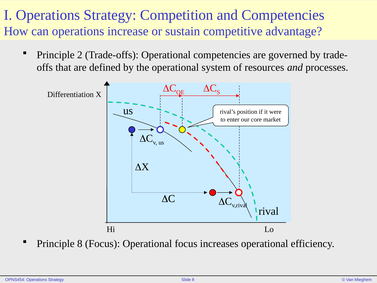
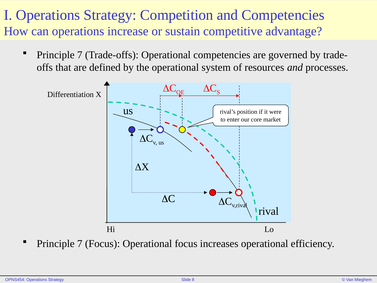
2 at (80, 55): 2 -> 7
8 at (80, 243): 8 -> 7
